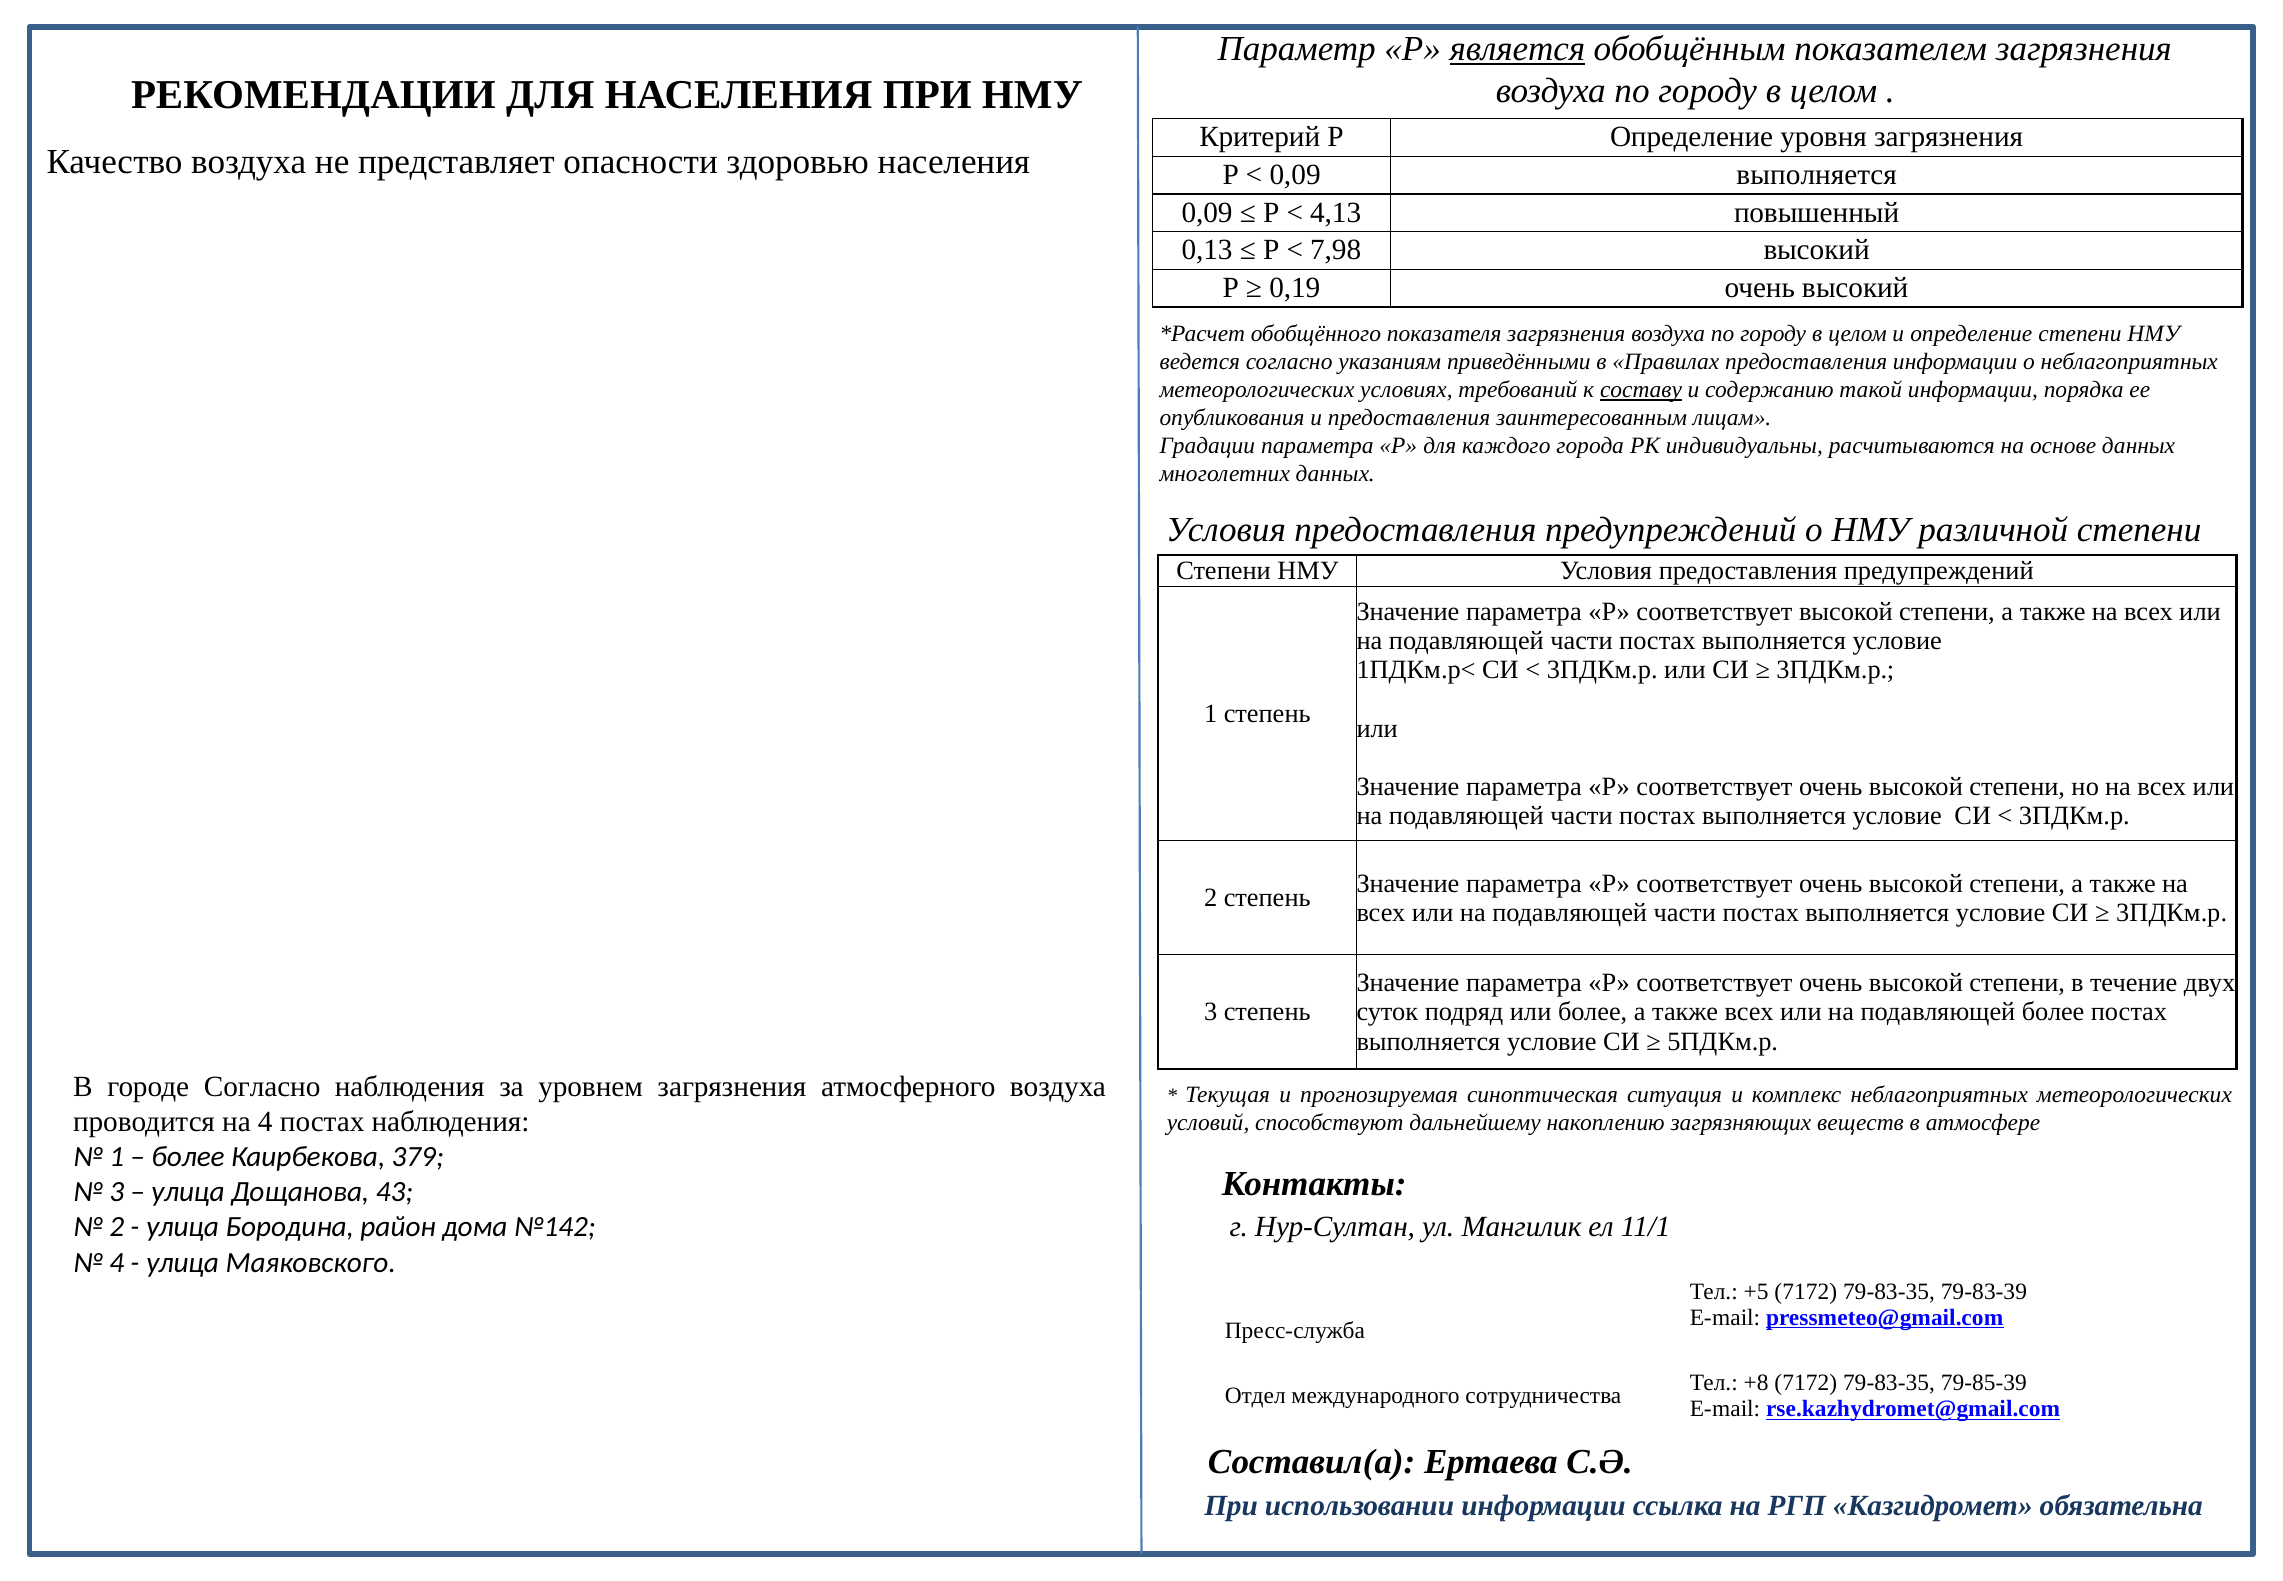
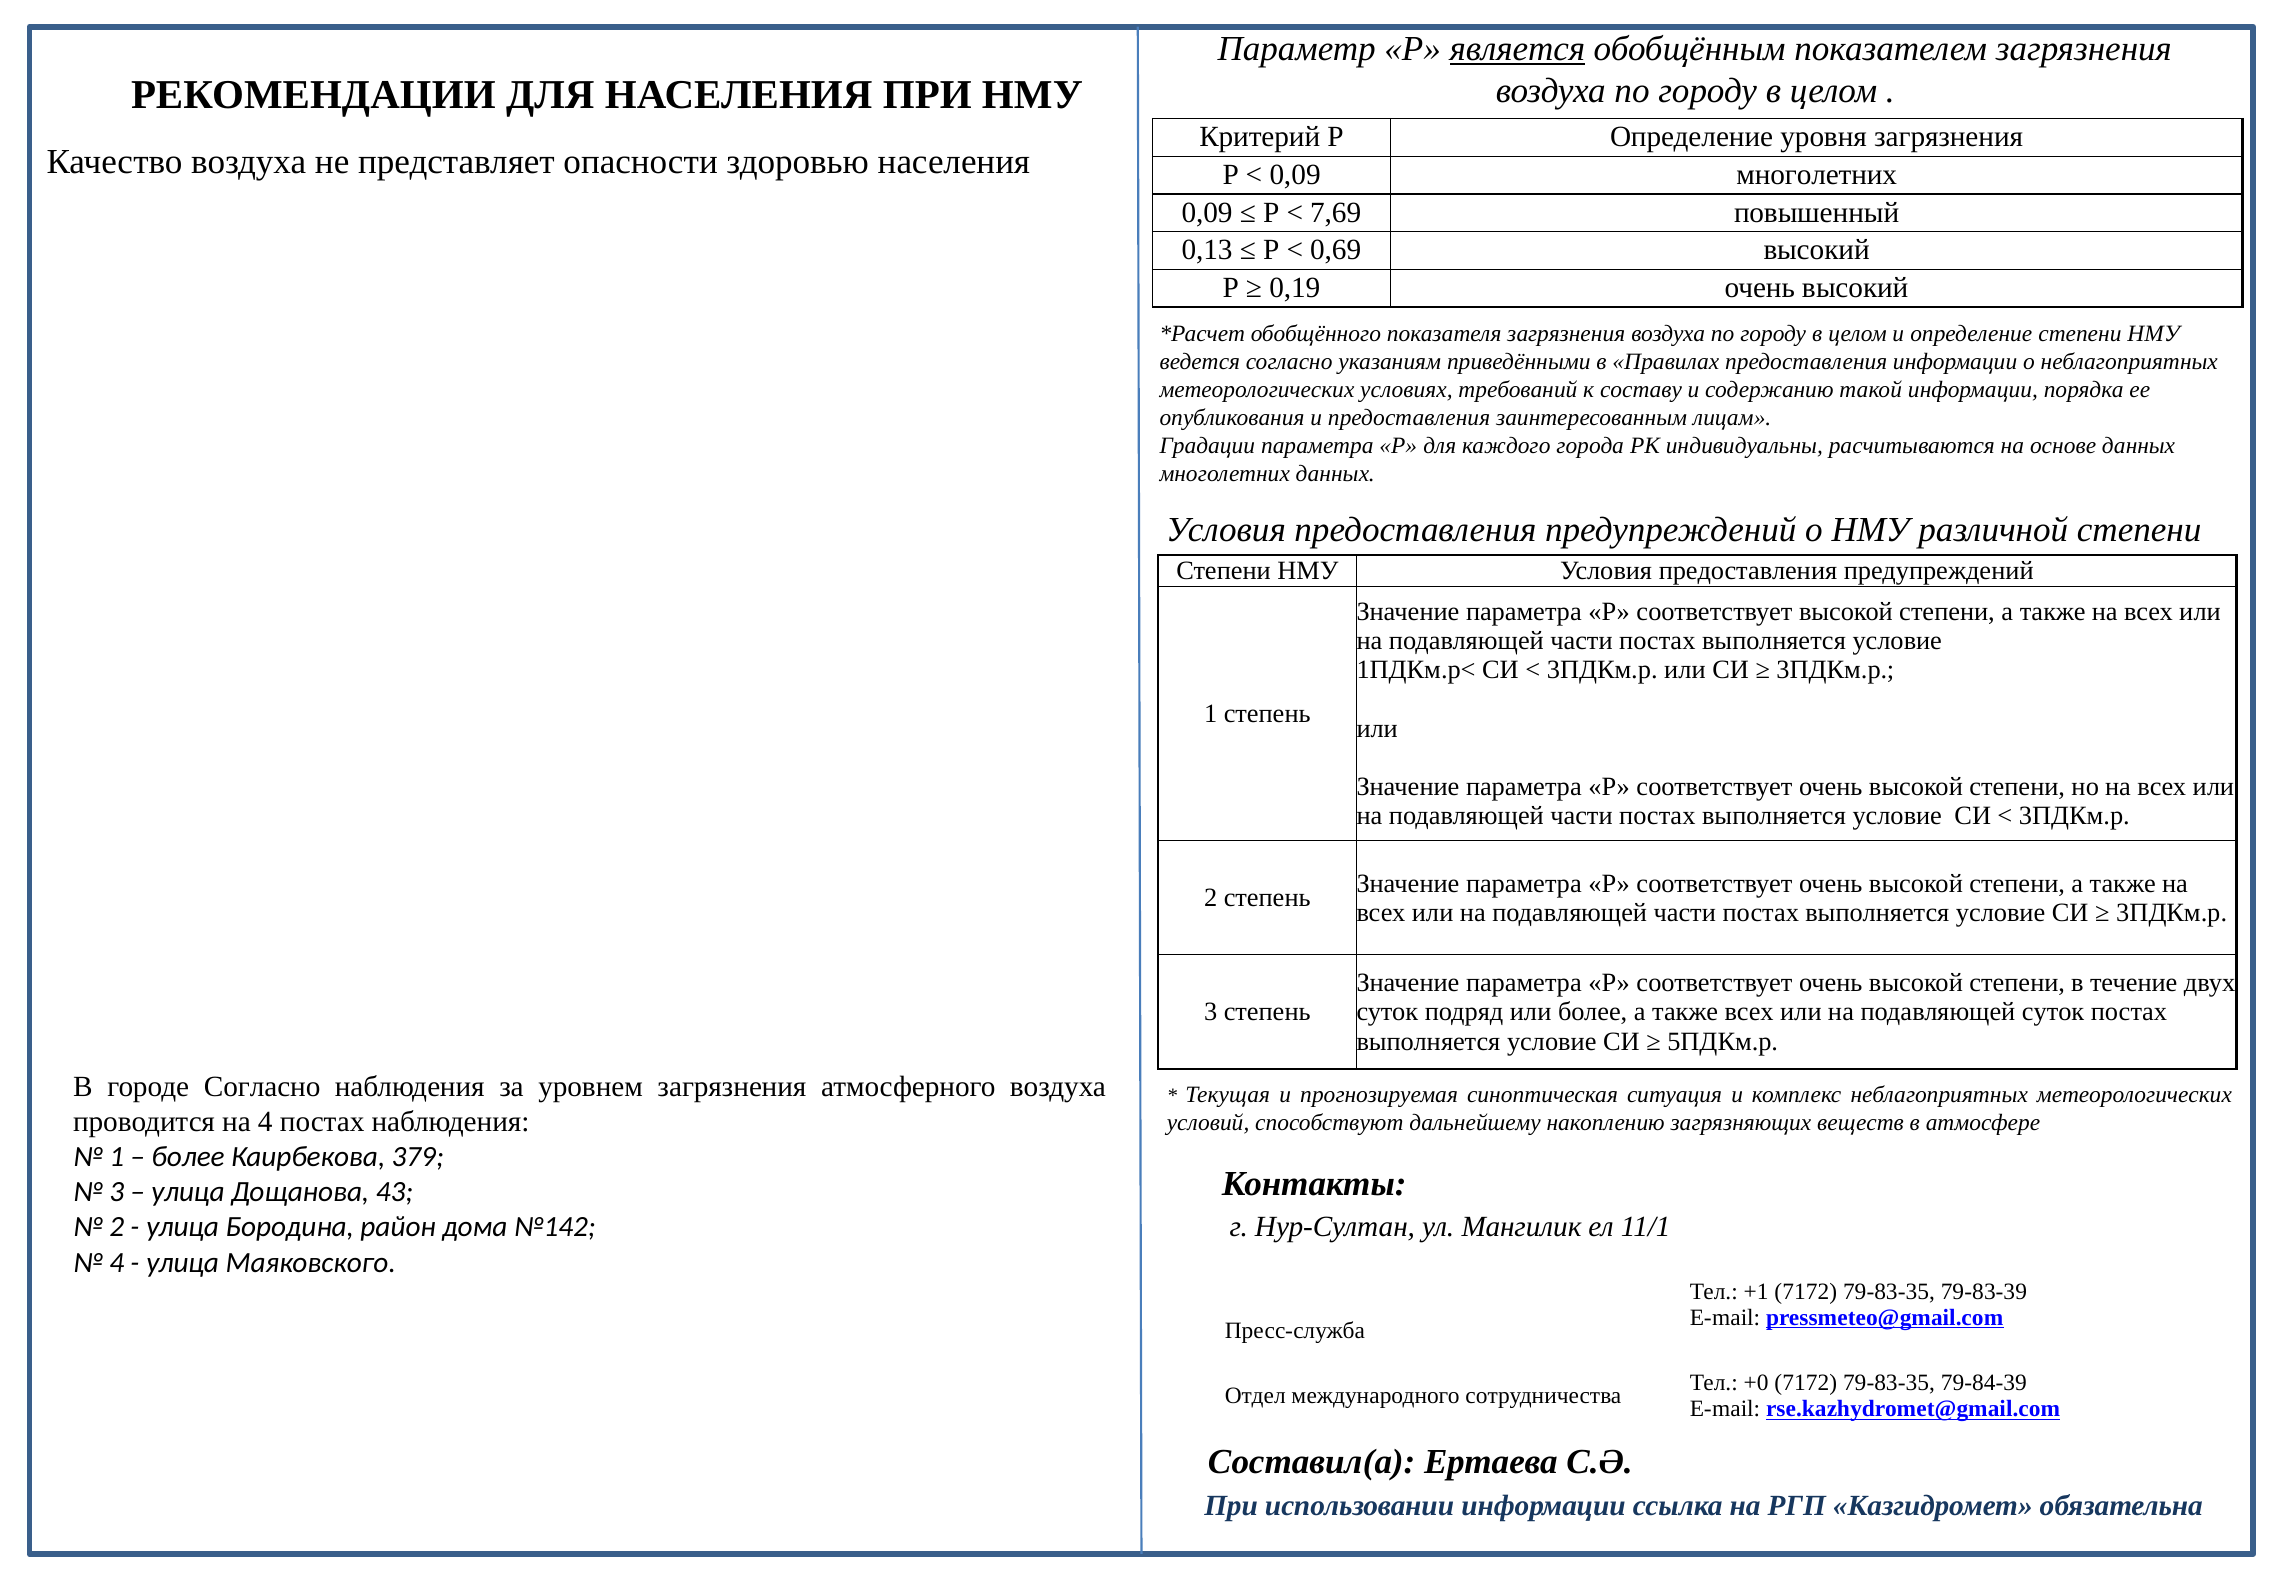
0,09 выполняется: выполняется -> многолетних
4,13: 4,13 -> 7,69
7,98: 7,98 -> 0,69
составу underline: present -> none
подавляющей более: более -> суток
+5: +5 -> +1
+8: +8 -> +0
79-85-39: 79-85-39 -> 79-84-39
